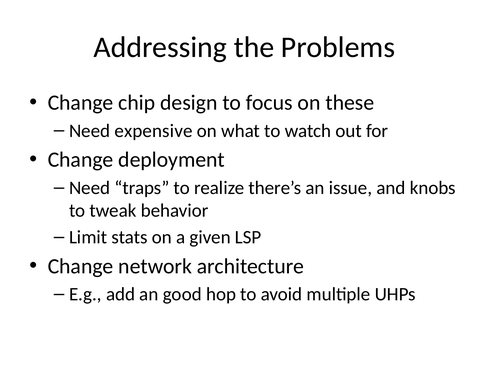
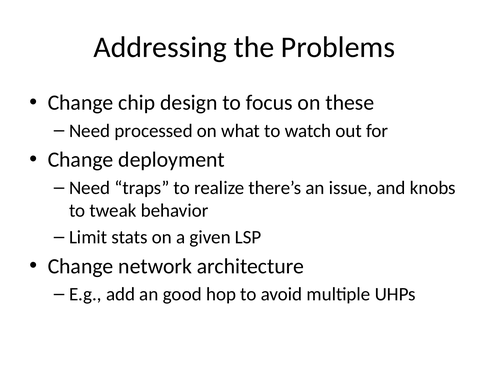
expensive: expensive -> processed
